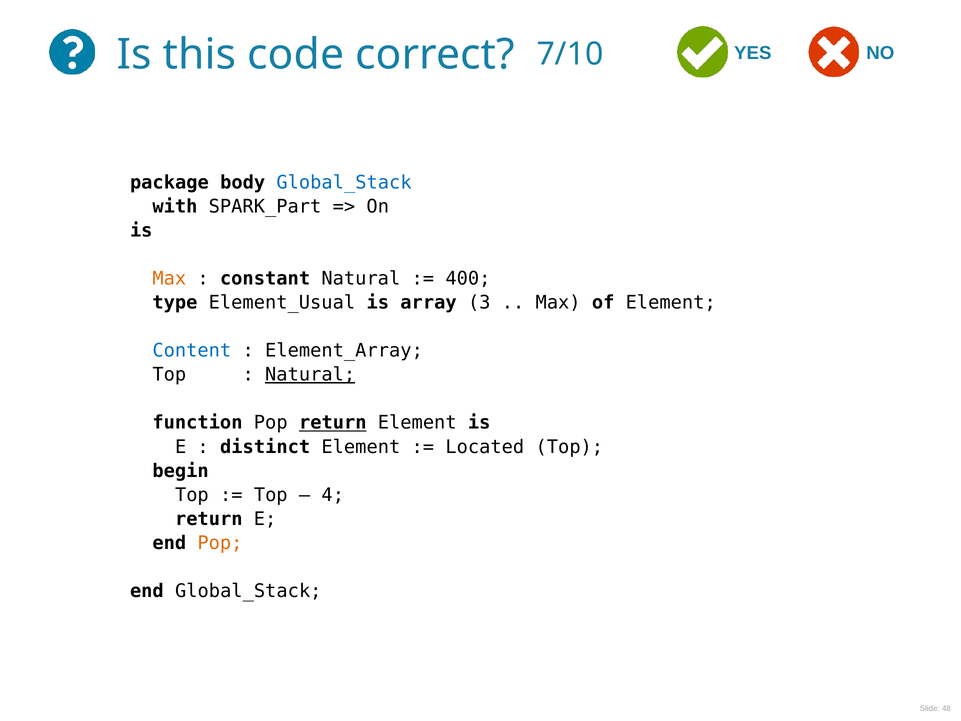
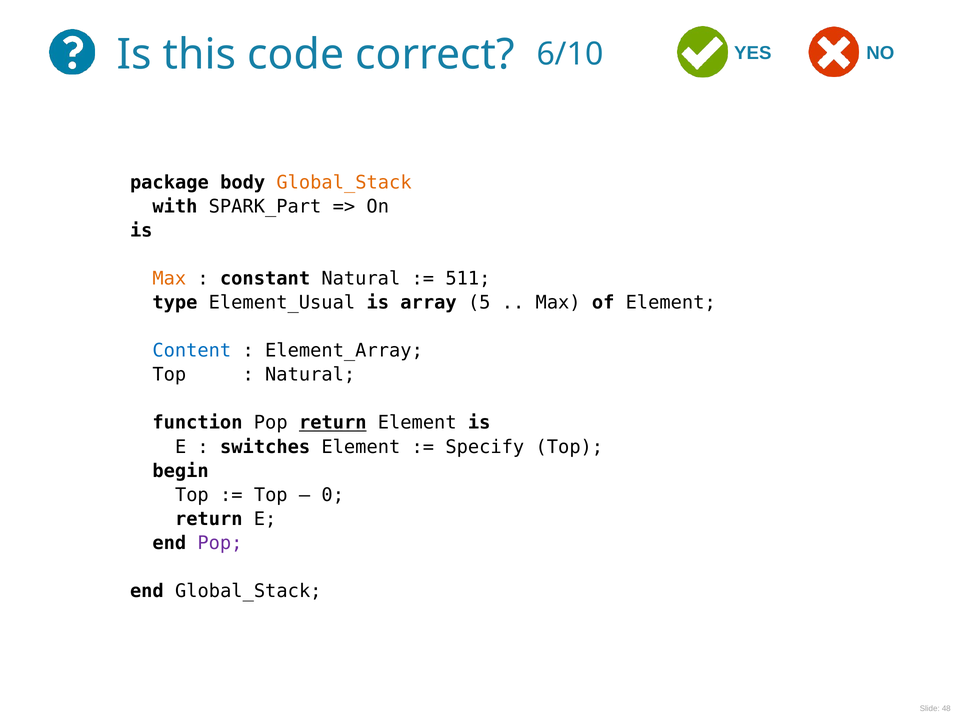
7/10: 7/10 -> 6/10
Global_Stack at (344, 182) colour: blue -> orange
400: 400 -> 511
3: 3 -> 5
Natural at (310, 375) underline: present -> none
distinct: distinct -> switches
Located: Located -> Specify
4: 4 -> 0
Pop at (220, 543) colour: orange -> purple
